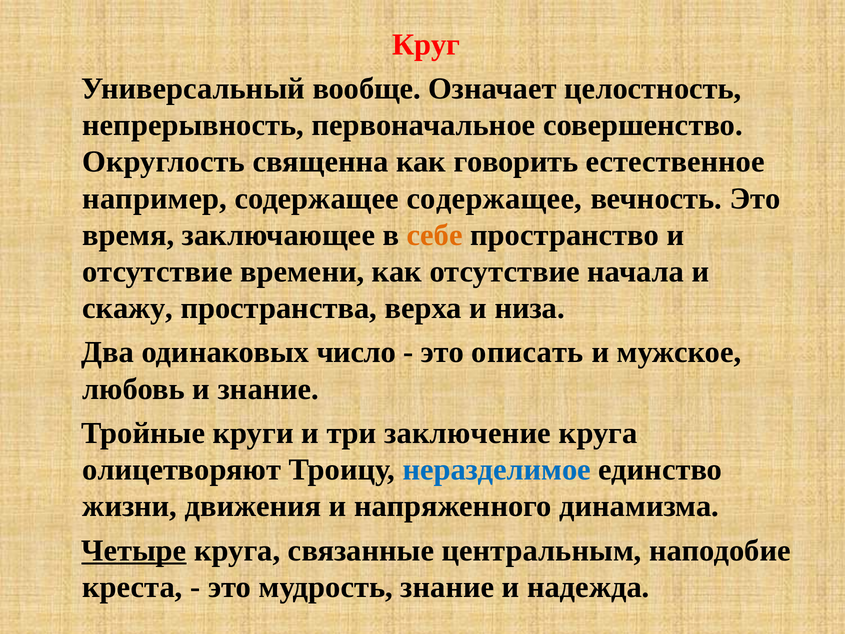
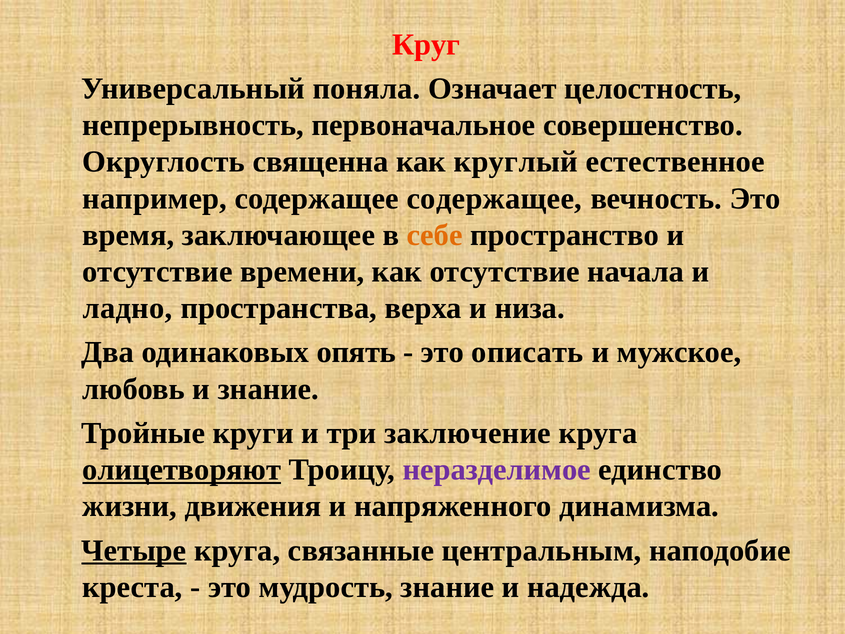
вообще: вообще -> поняла
говорить: говорить -> круглый
скажу: скажу -> ладно
число: число -> опять
олицетворяют underline: none -> present
неразделимое colour: blue -> purple
